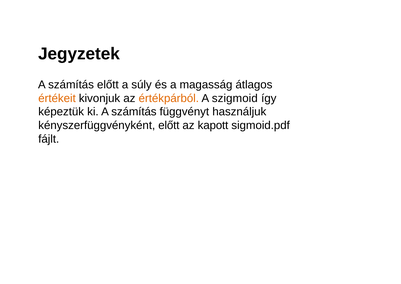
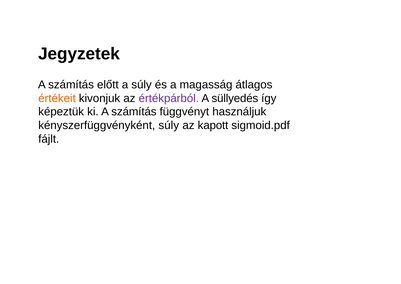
értékpárból colour: orange -> purple
szigmoid: szigmoid -> süllyedés
kényszerfüggvényként előtt: előtt -> súly
